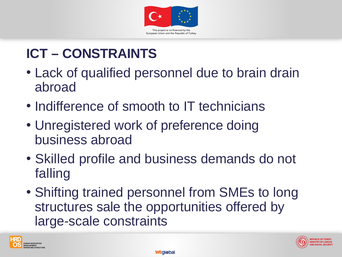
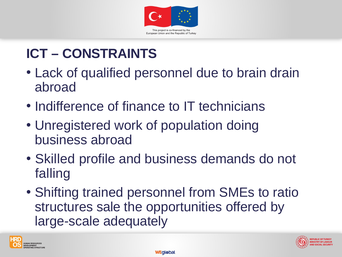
smooth: smooth -> finance
preference: preference -> population
long: long -> ratio
large-scale constraints: constraints -> adequately
